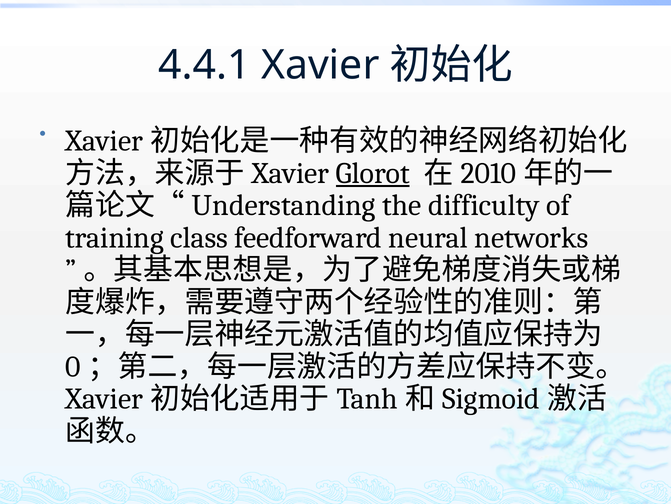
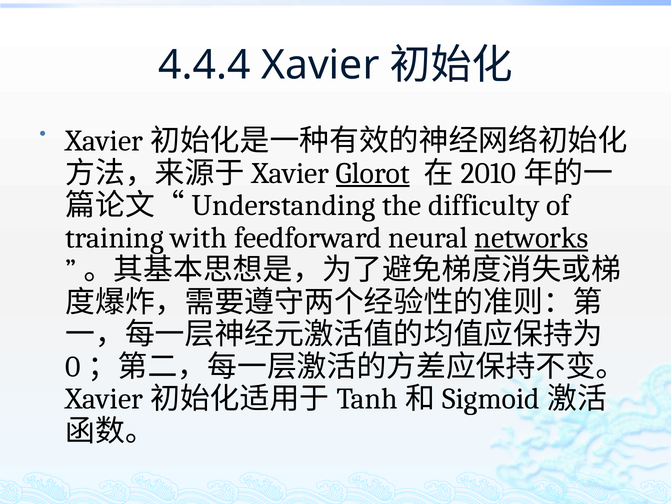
4.4.1: 4.4.1 -> 4.4.4
class: class -> with
networks underline: none -> present
